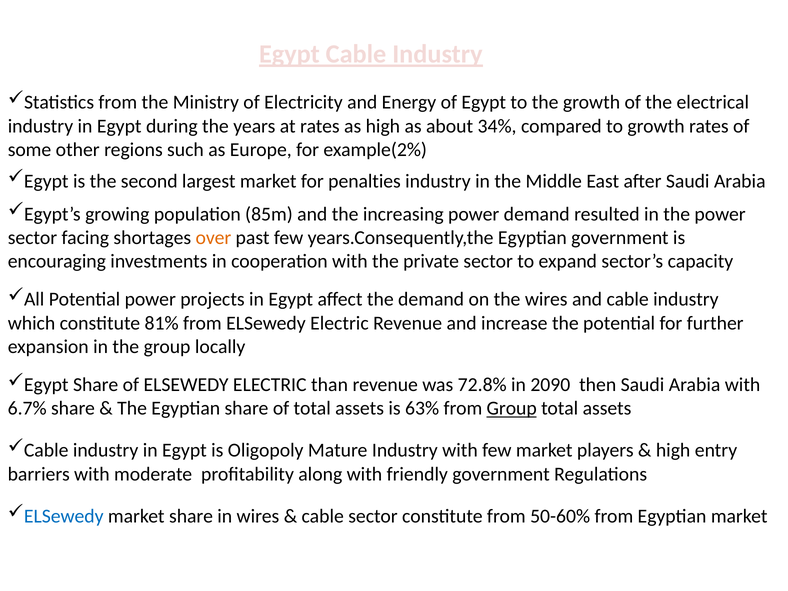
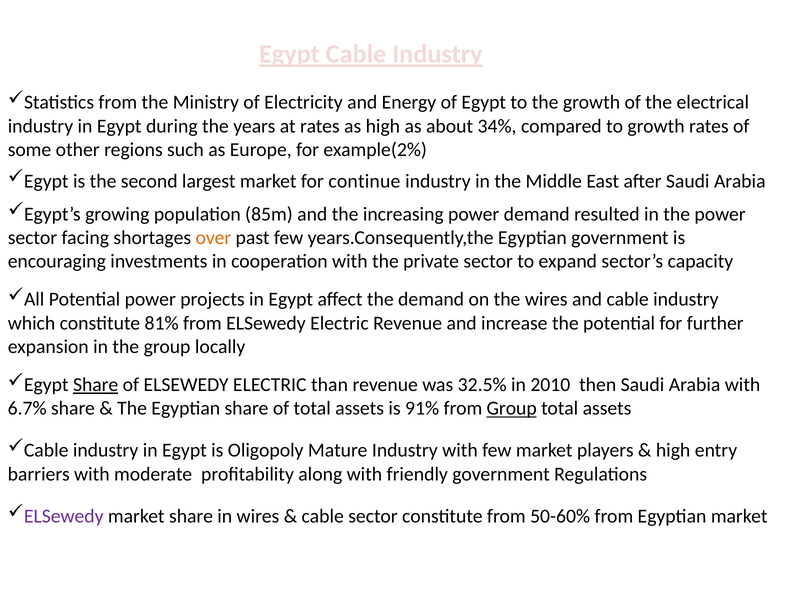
penalties: penalties -> continue
Share at (96, 385) underline: none -> present
72.8%: 72.8% -> 32.5%
2090: 2090 -> 2010
63%: 63% -> 91%
ELSewedy at (64, 516) colour: blue -> purple
